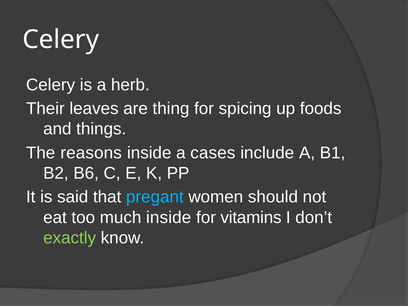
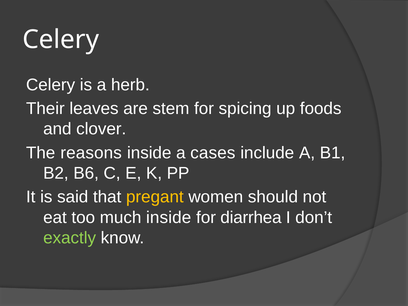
thing: thing -> stem
things: things -> clover
pregant colour: light blue -> yellow
vitamins: vitamins -> diarrhea
